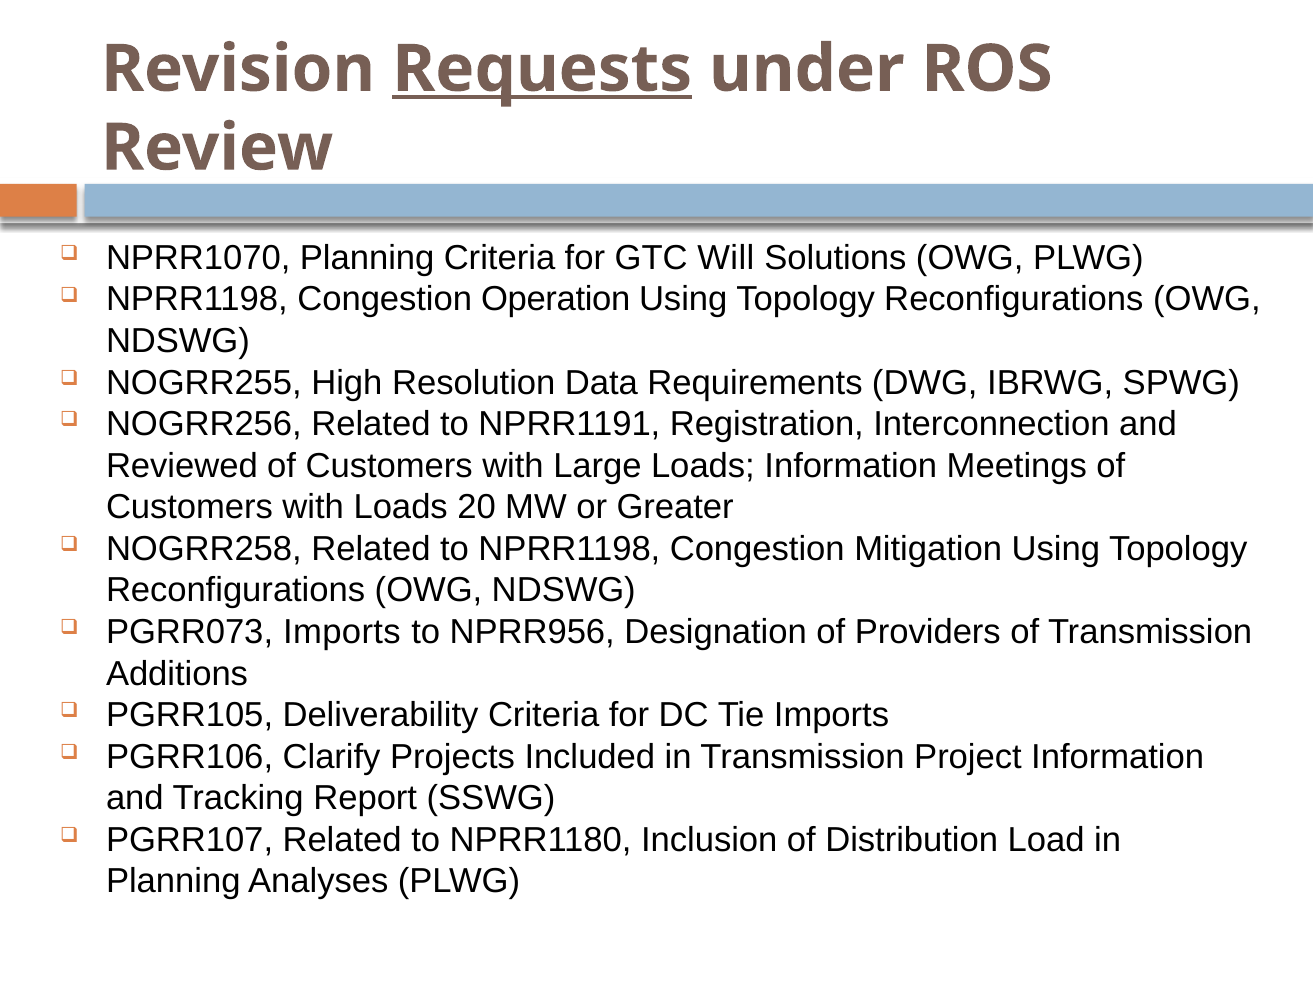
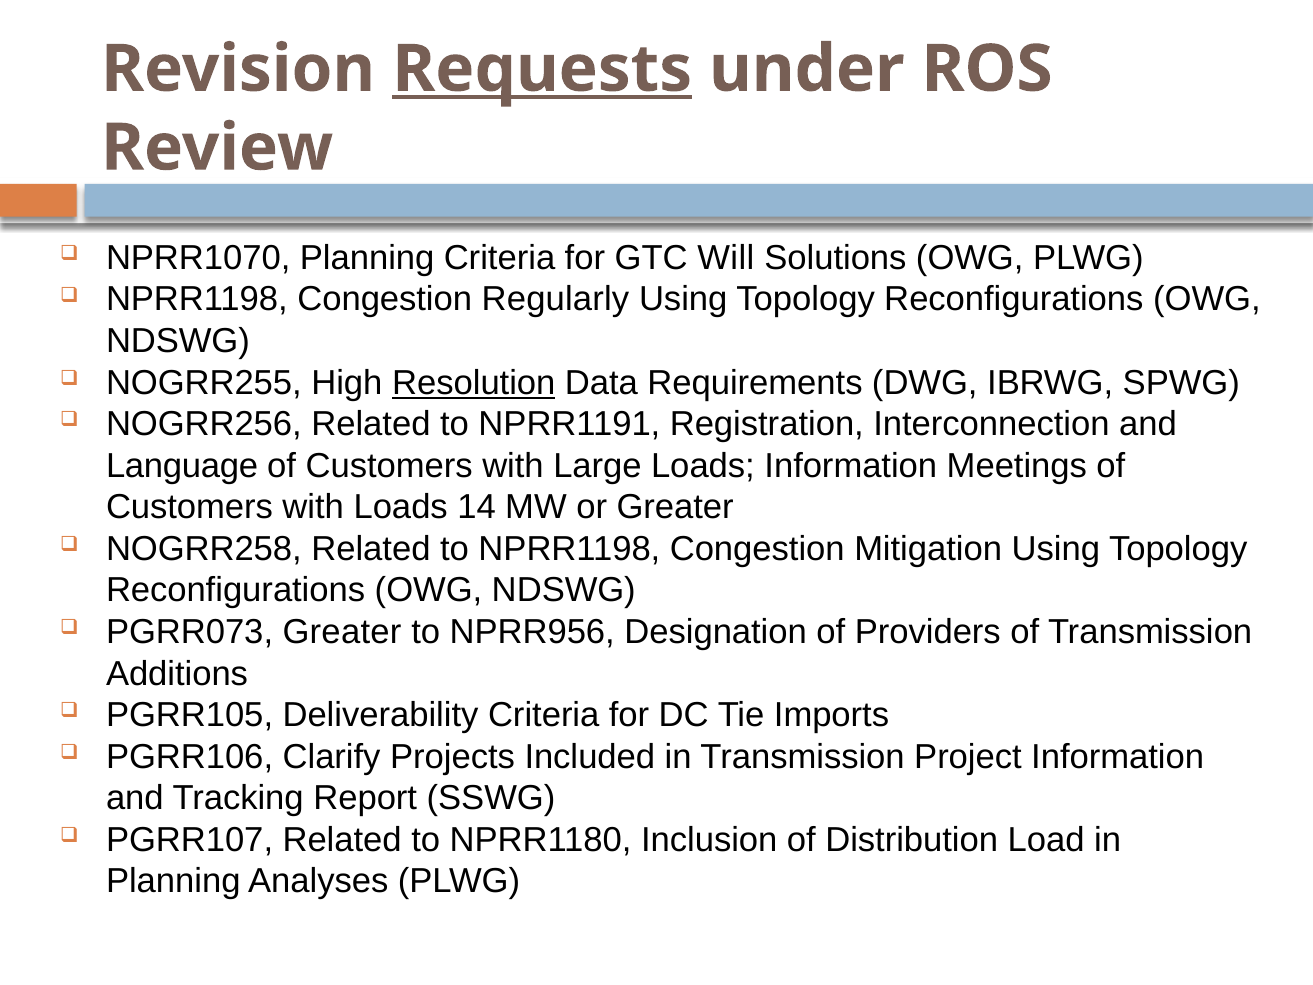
Operation: Operation -> Regularly
Resolution underline: none -> present
Reviewed: Reviewed -> Language
20: 20 -> 14
PGRR073 Imports: Imports -> Greater
